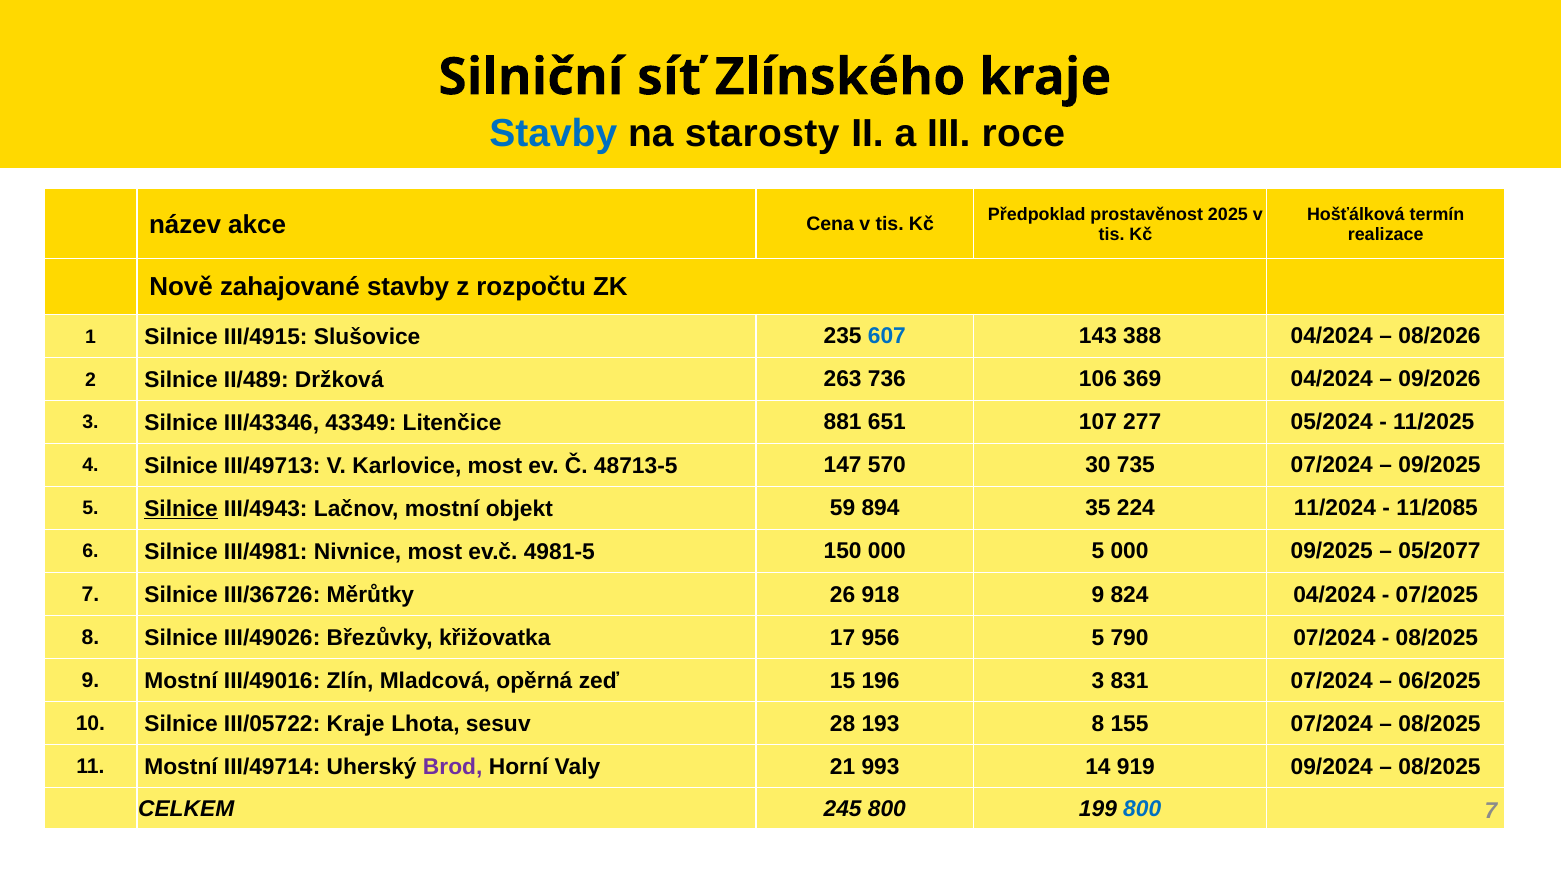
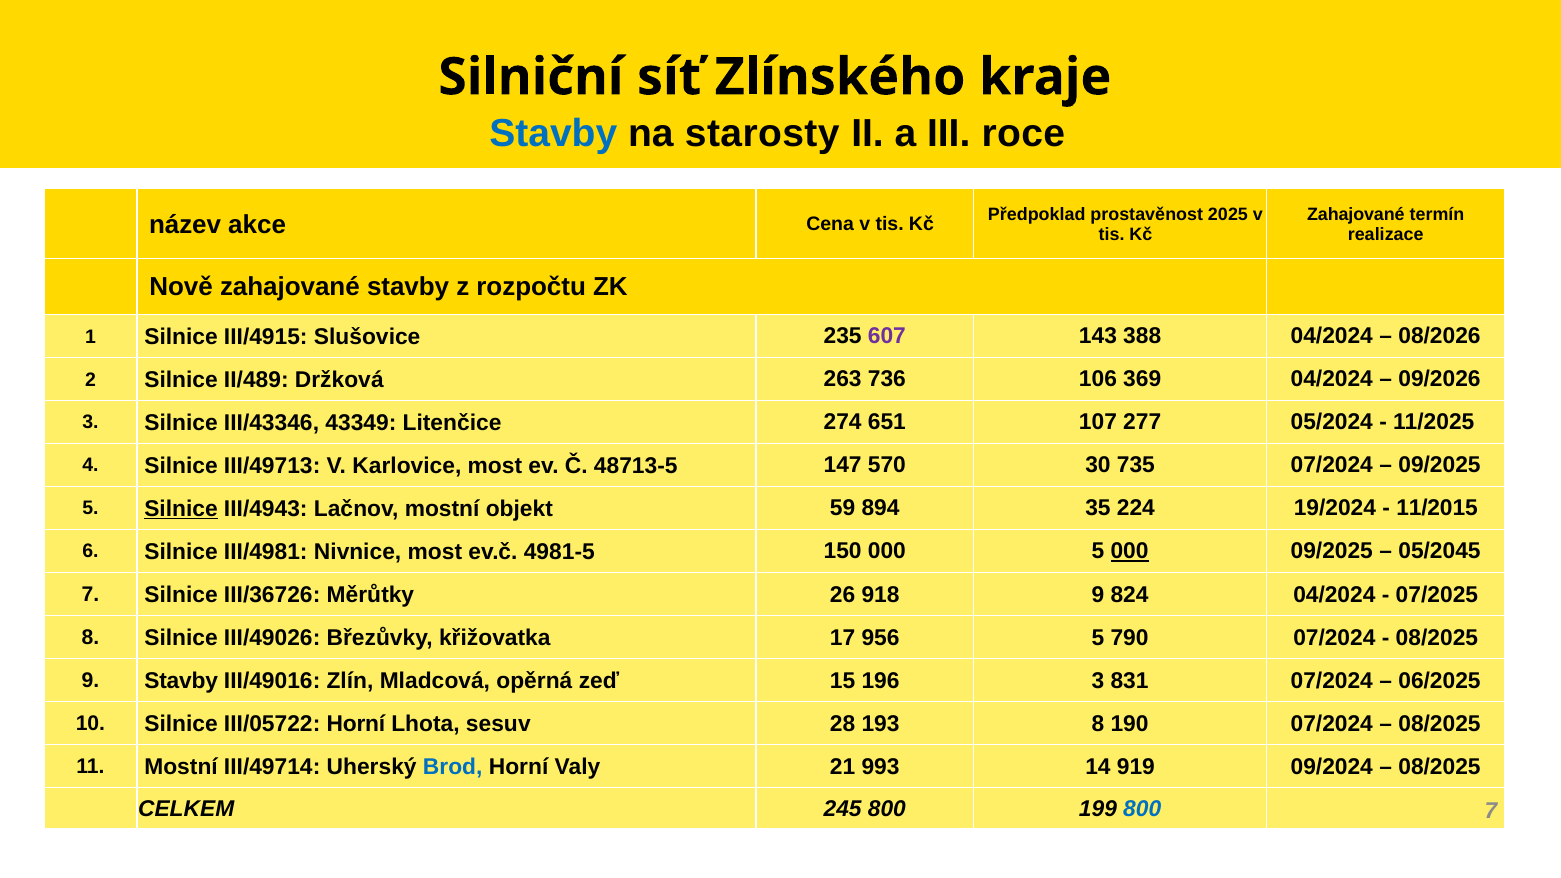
Hošťálková at (1356, 214): Hošťálková -> Zahajované
607 colour: blue -> purple
881: 881 -> 274
11/2024: 11/2024 -> 19/2024
11/2085: 11/2085 -> 11/2015
000 at (1130, 551) underline: none -> present
05/2077: 05/2077 -> 05/2045
9 Mostní: Mostní -> Stavby
III/05722 Kraje: Kraje -> Horní
155: 155 -> 190
Brod colour: purple -> blue
